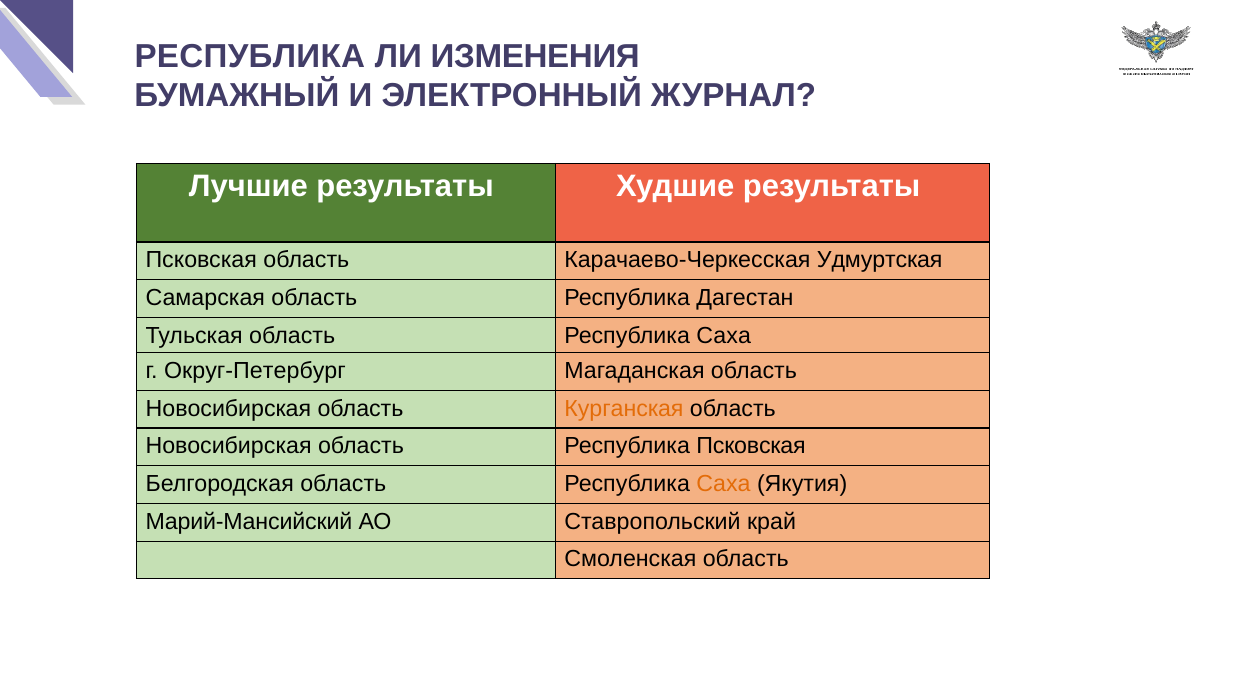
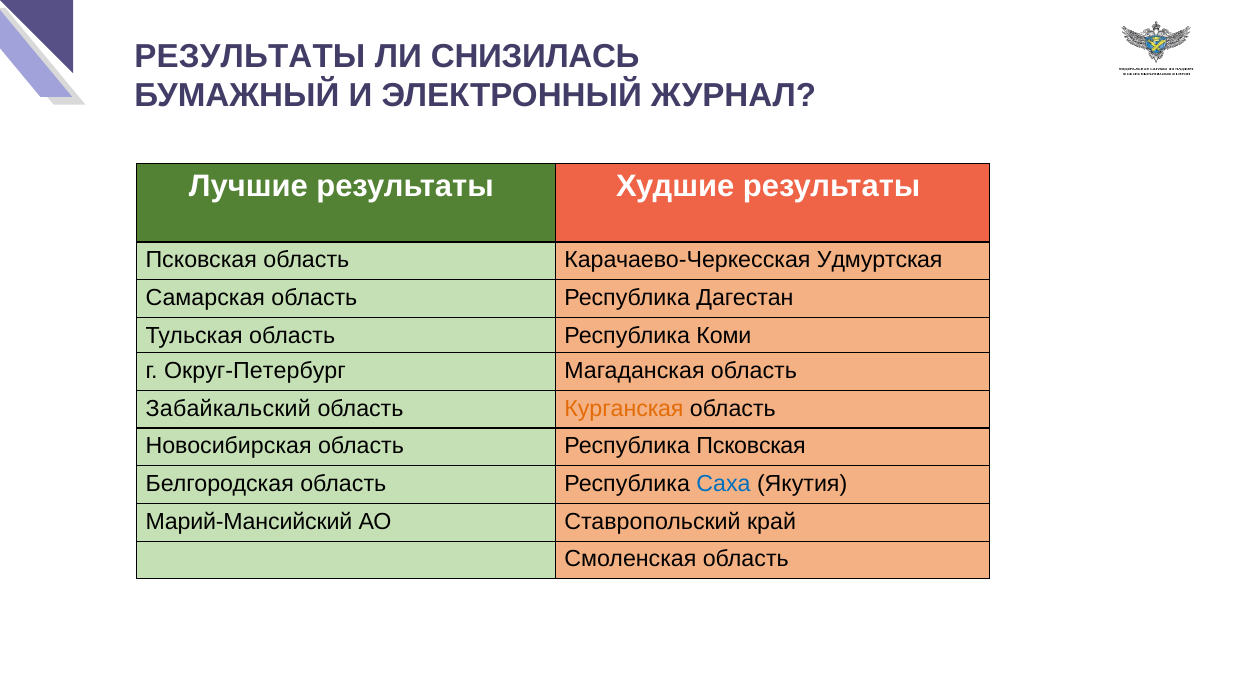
РЕСПУБЛИКА at (250, 56): РЕСПУБЛИКА -> РЕЗУЛЬТАТЫ
ИЗМЕНЕНИЯ: ИЗМЕНЕНИЯ -> СНИЗИЛАСЬ
Тульская область Республика Саха: Саха -> Коми
Новосибирская at (228, 408): Новосибирская -> Забайкальский
Саха at (723, 483) colour: orange -> blue
